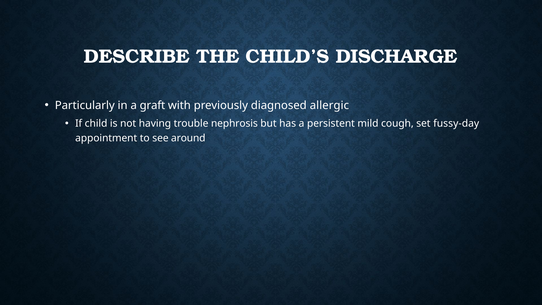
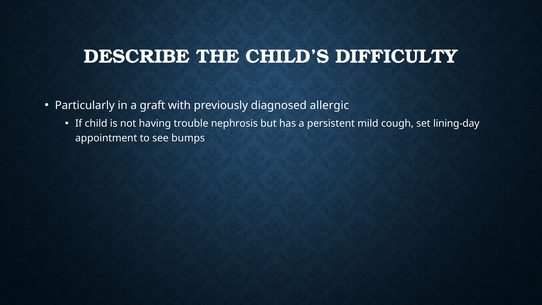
DISCHARGE: DISCHARGE -> DIFFICULTY
fussy-day: fussy-day -> lining-day
around: around -> bumps
